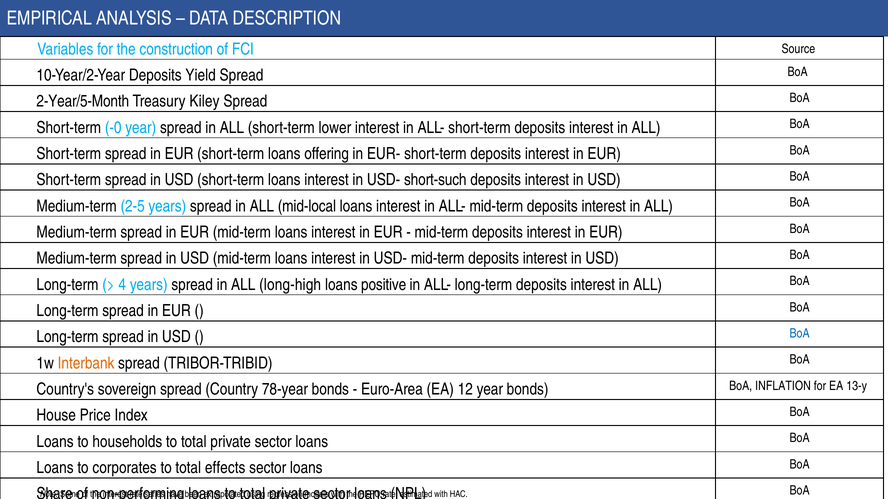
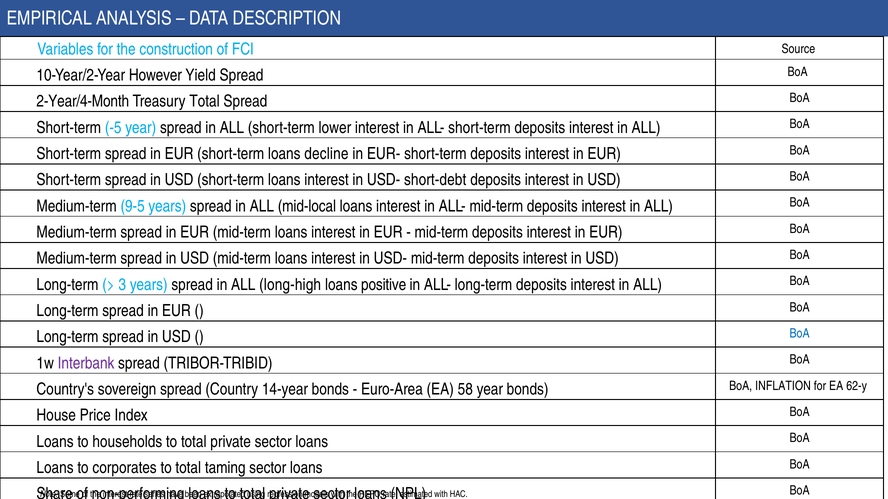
10-Year/2-Year Deposits: Deposits -> However
2-Year/5-Month: 2-Year/5-Month -> 2-Year/4-Month
Treasury Kiley: Kiley -> Total
-0: -0 -> -5
offering: offering -> decline
short-such: short-such -> short-debt
2-5: 2-5 -> 9-5
4: 4 -> 3
Interbank colour: orange -> purple
78-year: 78-year -> 14-year
12: 12 -> 58
13-y: 13-y -> 62-y
effects: effects -> taming
